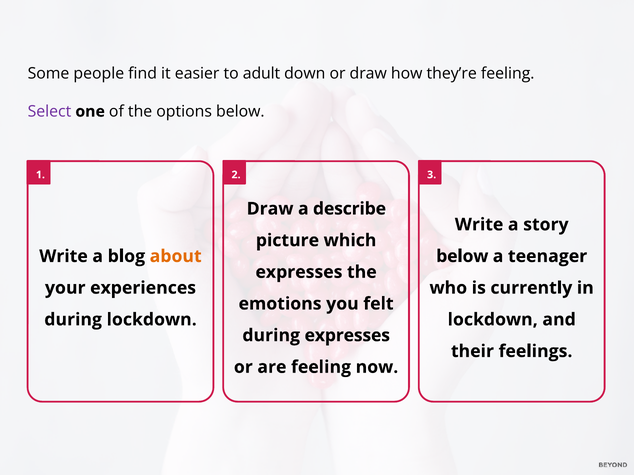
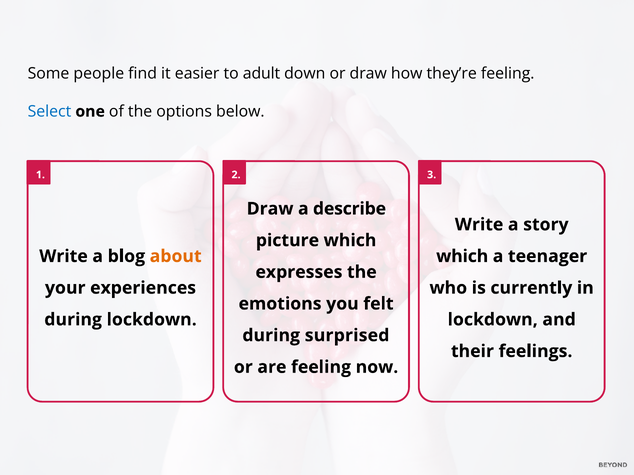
Select colour: purple -> blue
below at (462, 256): below -> which
during expresses: expresses -> surprised
